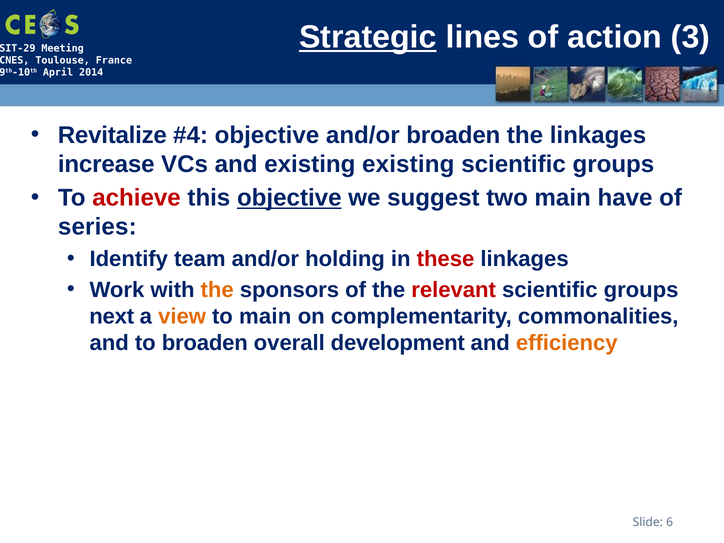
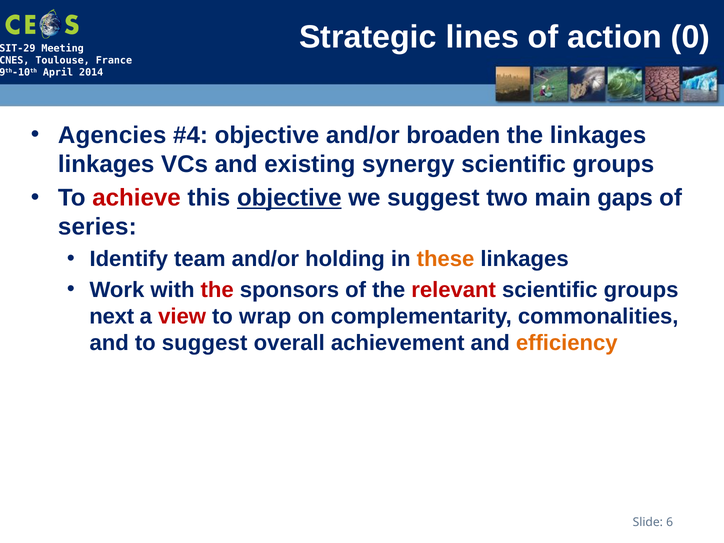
Strategic underline: present -> none
3: 3 -> 0
Revitalize: Revitalize -> Agencies
increase at (106, 164): increase -> linkages
existing existing: existing -> synergy
have: have -> gaps
these colour: red -> orange
the at (217, 290) colour: orange -> red
view colour: orange -> red
to main: main -> wrap
to broaden: broaden -> suggest
development: development -> achievement
